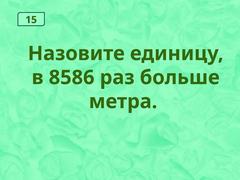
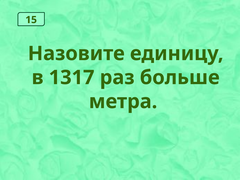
8586: 8586 -> 1317
